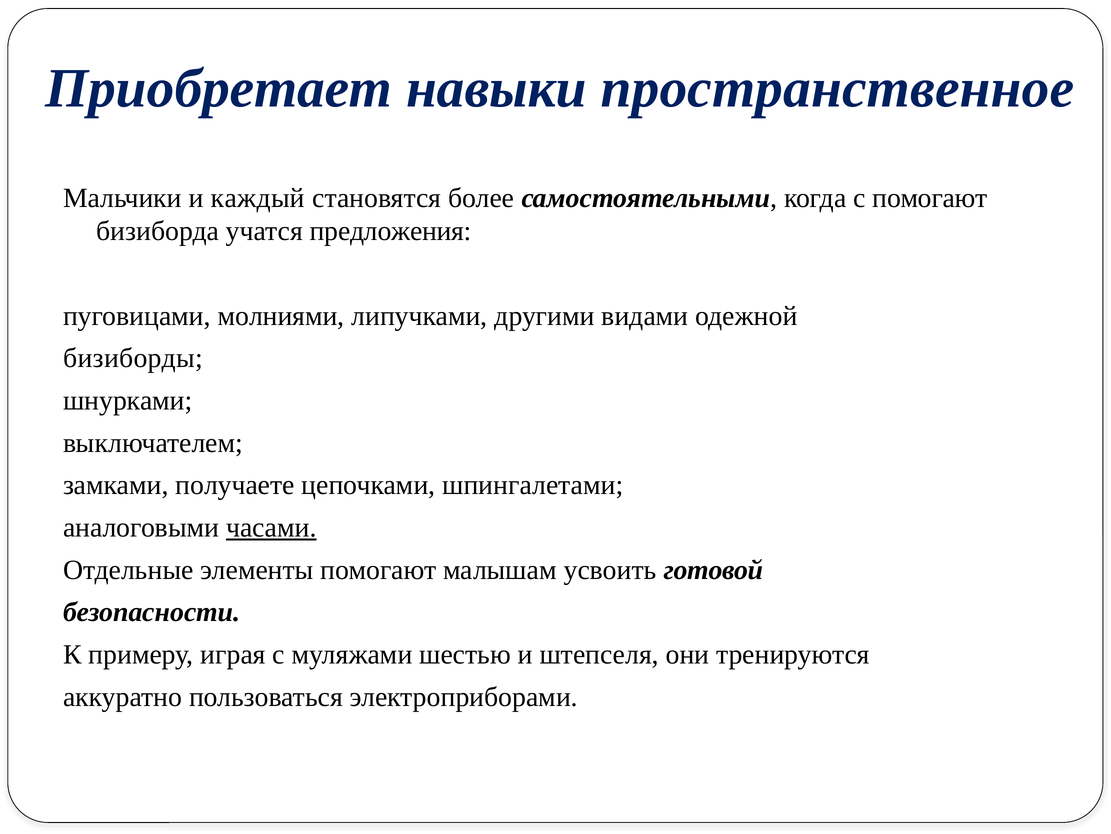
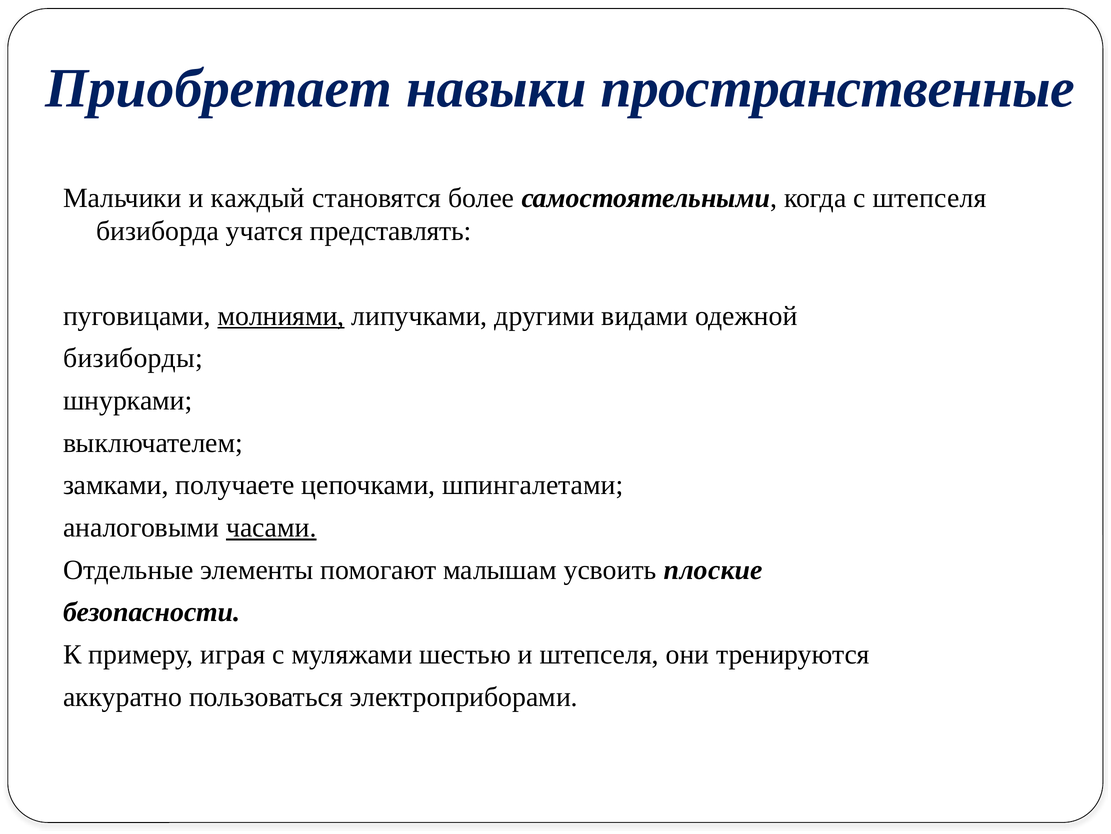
пространственное: пространственное -> пространственные
с помогают: помогают -> штепселя
предложения: предложения -> представлять
молниями underline: none -> present
готовой: готовой -> плоские
